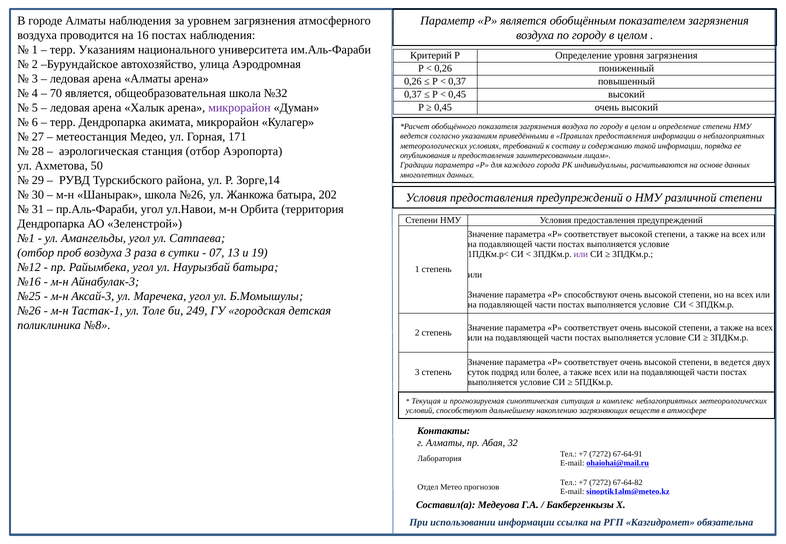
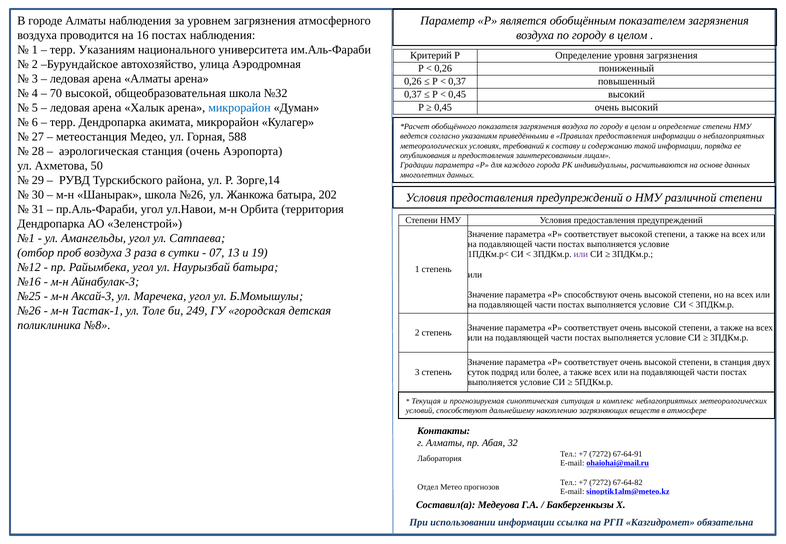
70 является: является -> высокой
микрорайон at (239, 108) colour: purple -> blue
171: 171 -> 588
станция отбор: отбор -> очень
в ведется: ведется -> станция
